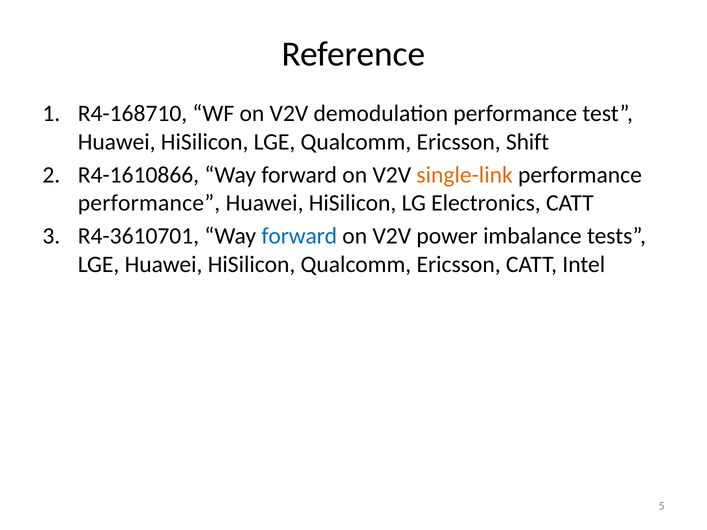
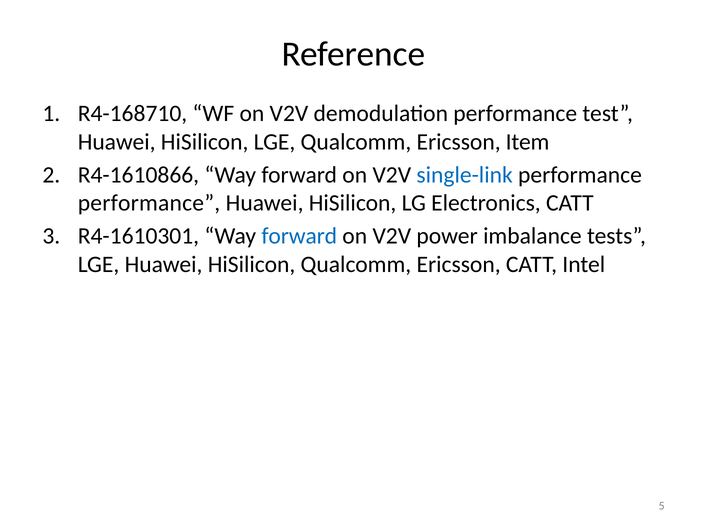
Shift: Shift -> Item
single-link colour: orange -> blue
R4-3610701: R4-3610701 -> R4-1610301
